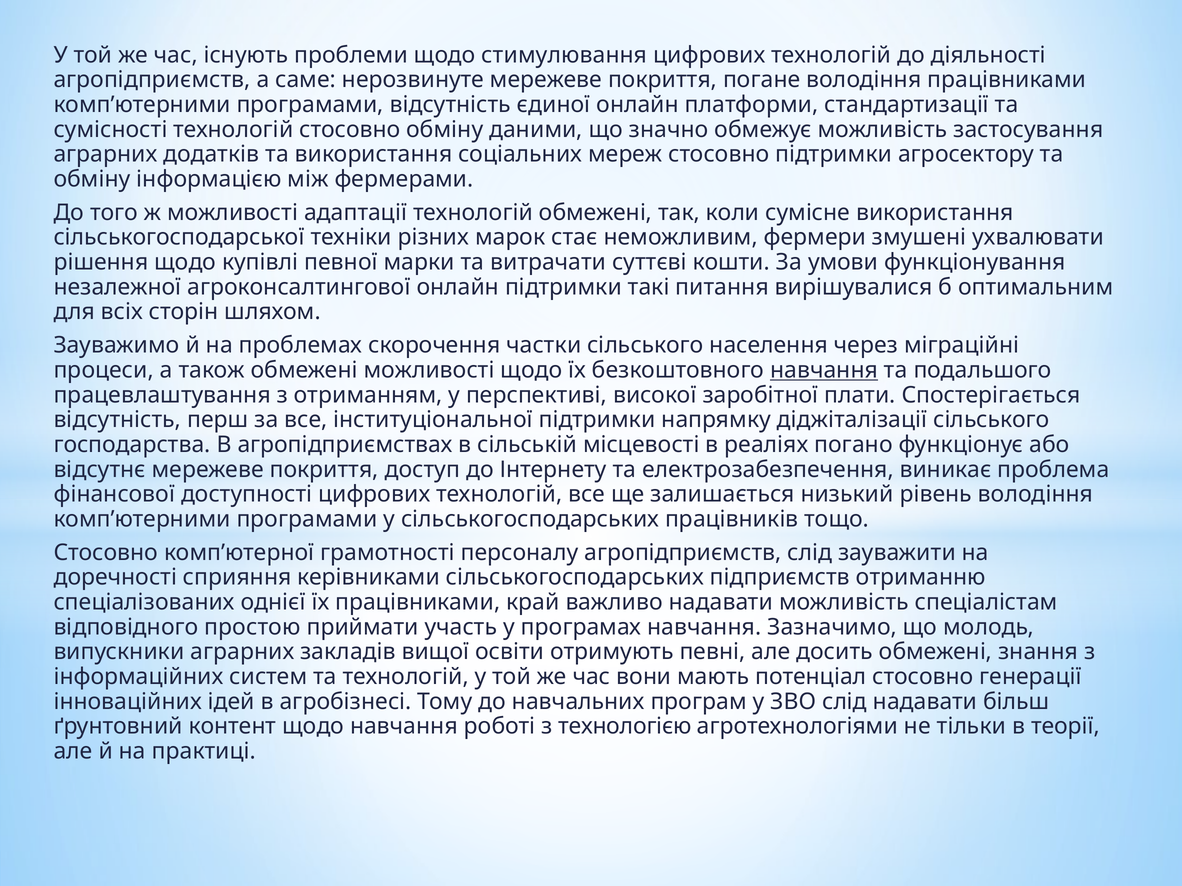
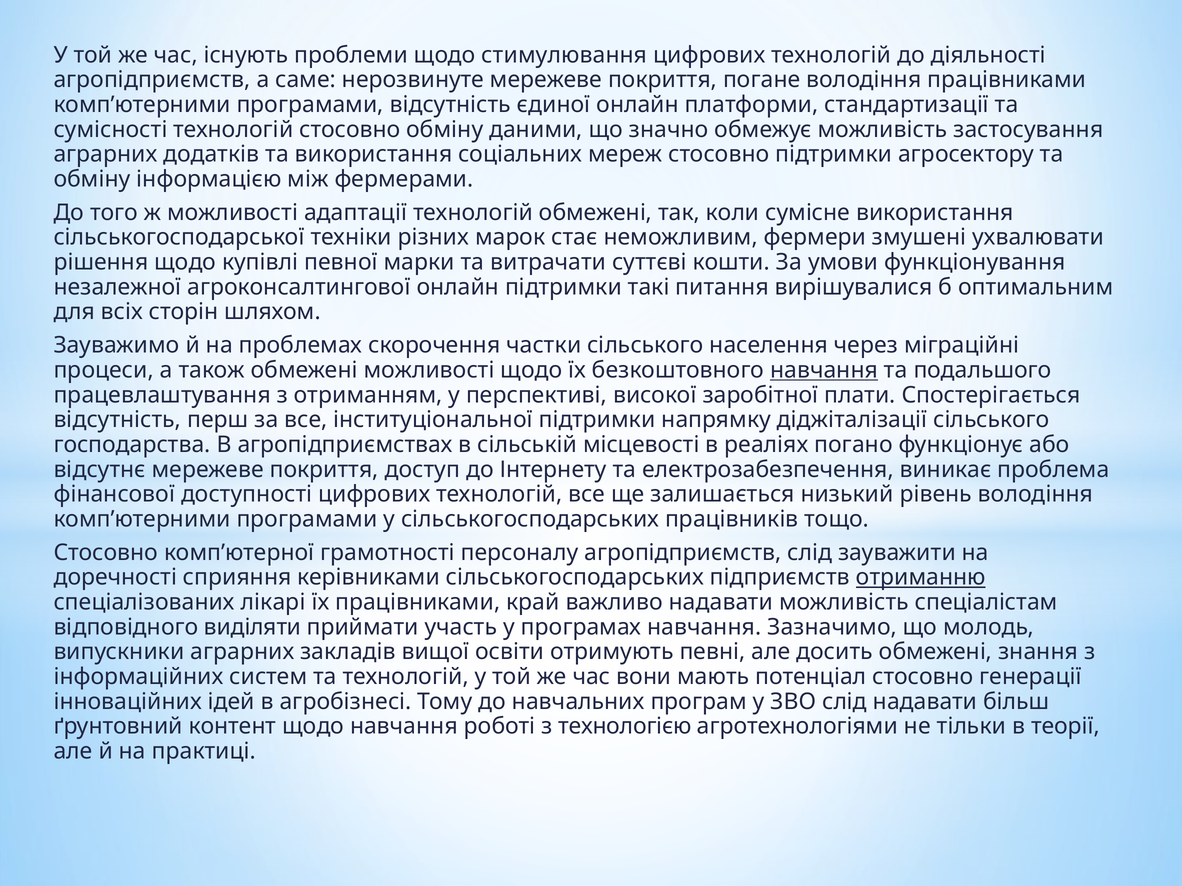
отриманню underline: none -> present
однієї: однієї -> лікарі
простою: простою -> виділяти
